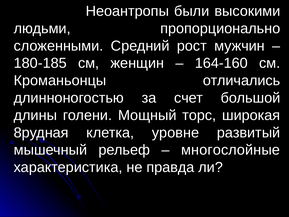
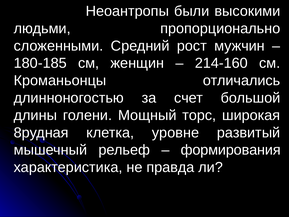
164-160: 164-160 -> 214-160
многослойные: многослойные -> формирования
